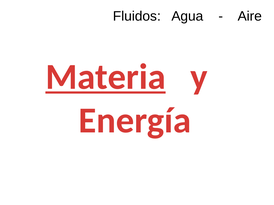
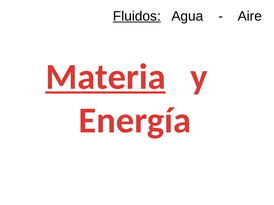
Fluidos underline: none -> present
